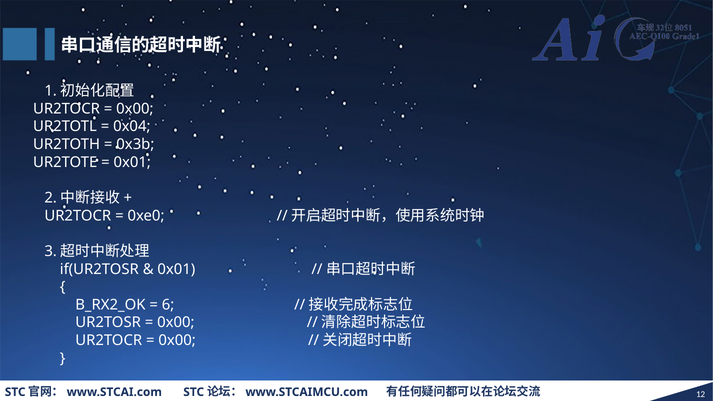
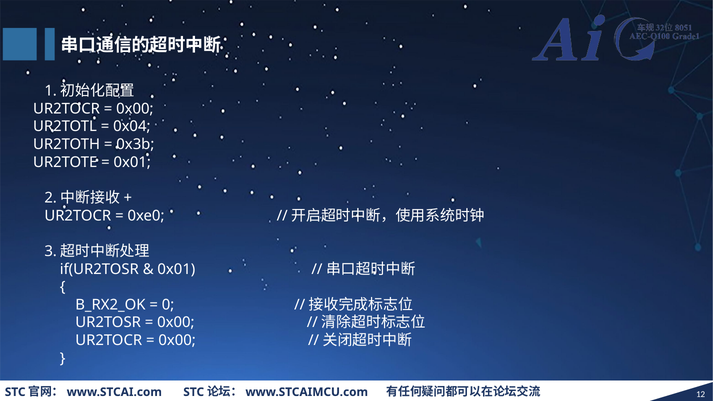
6: 6 -> 0
